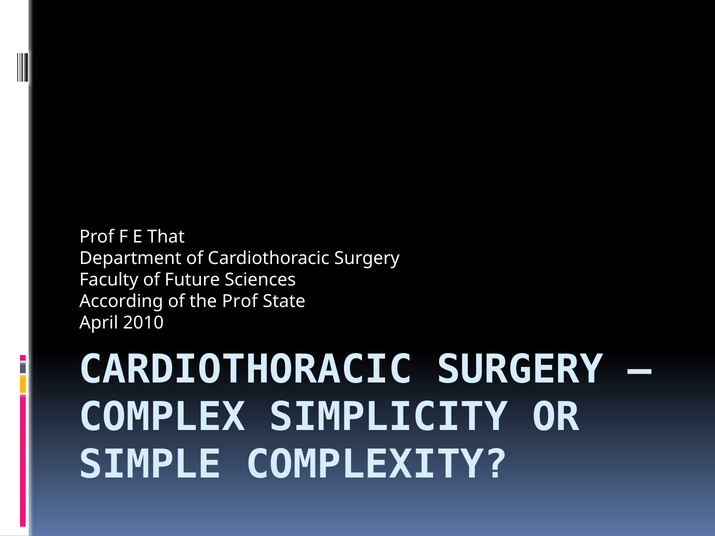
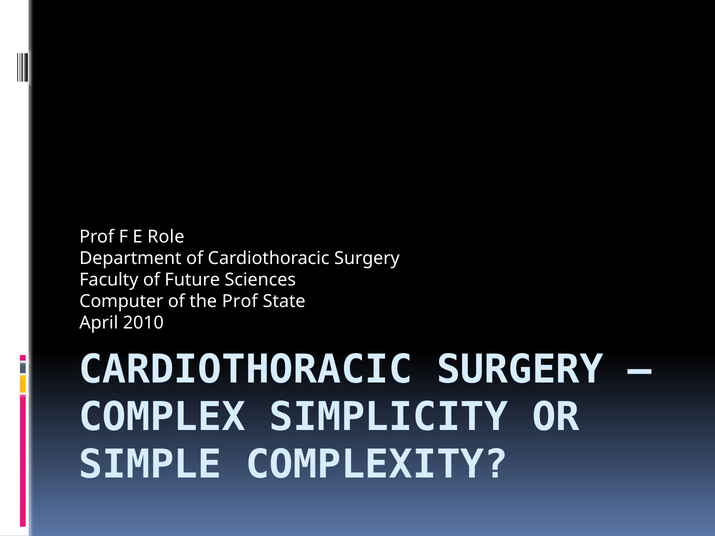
That: That -> Role
According: According -> Computer
